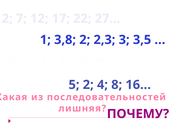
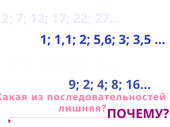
3,8: 3,8 -> 1,1
2,3: 2,3 -> 5,6
5: 5 -> 9
